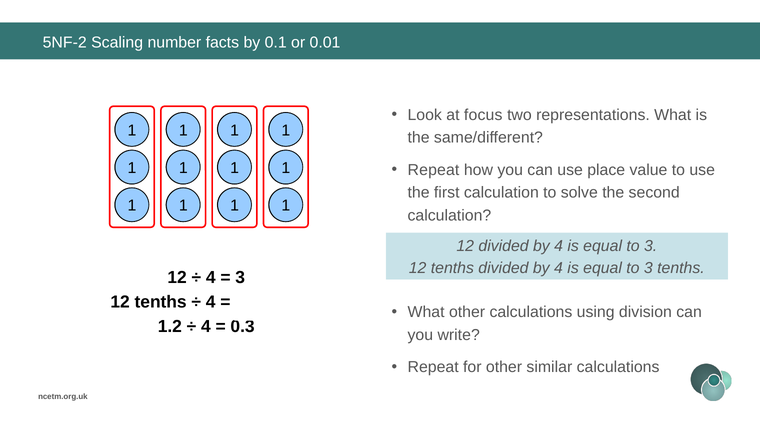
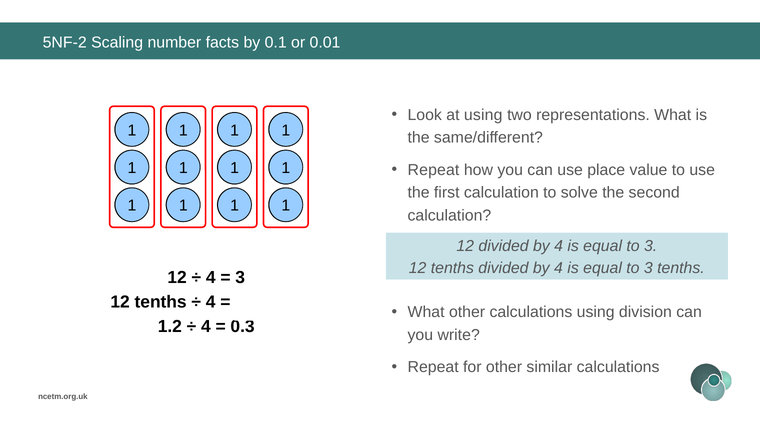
at focus: focus -> using
